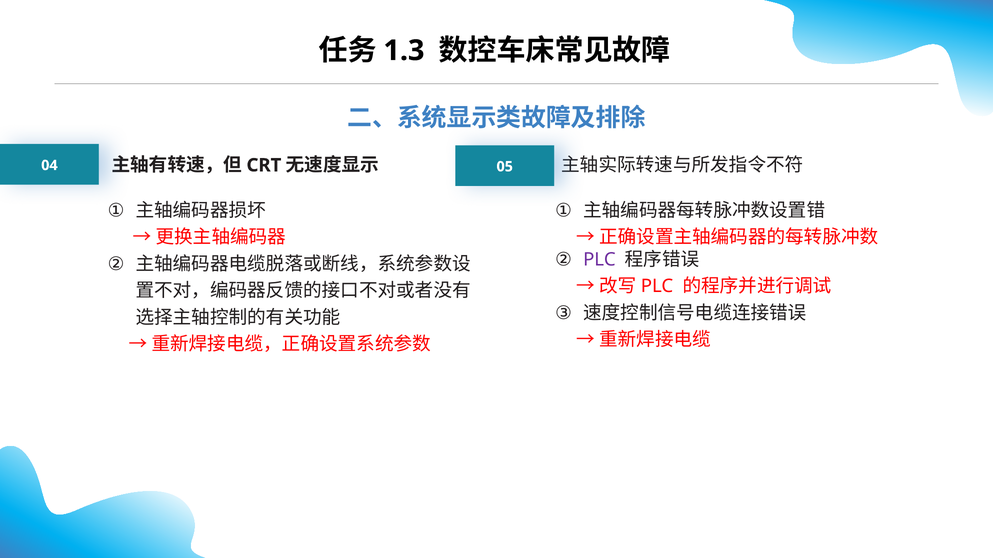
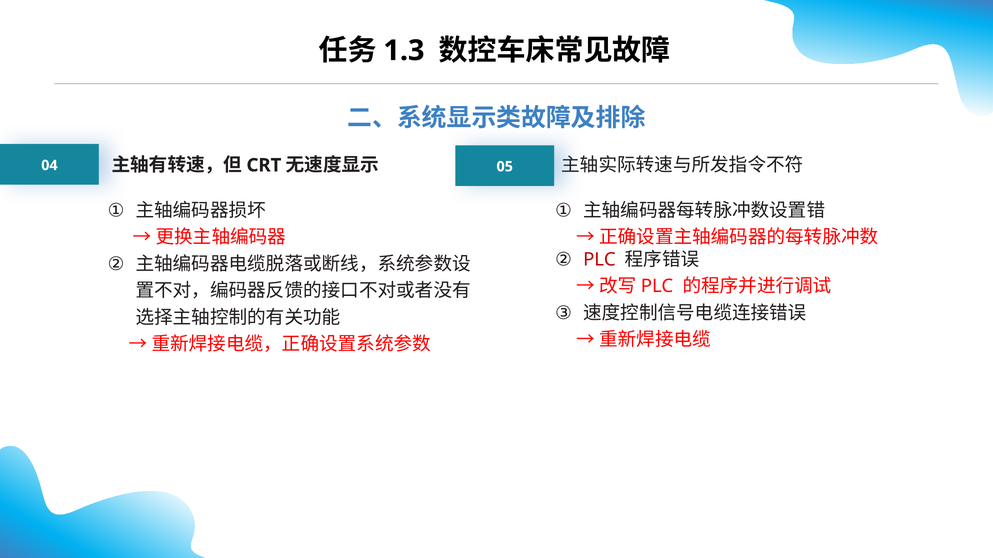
PLC colour: purple -> red
